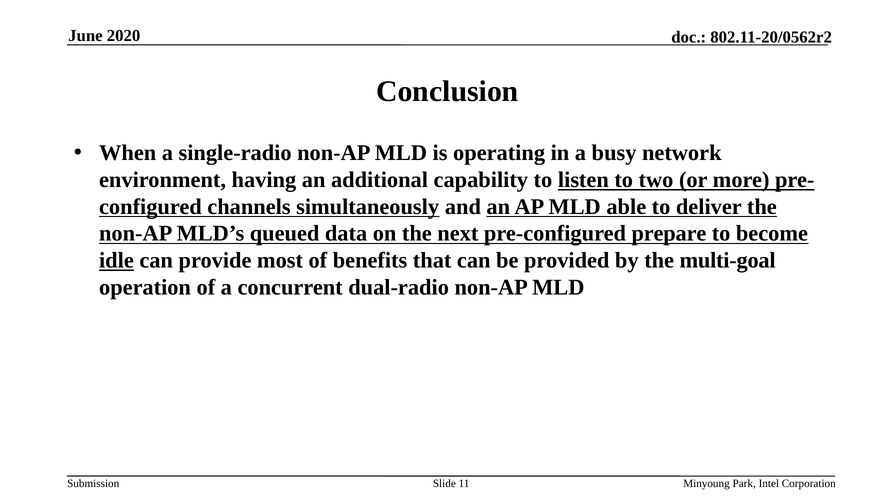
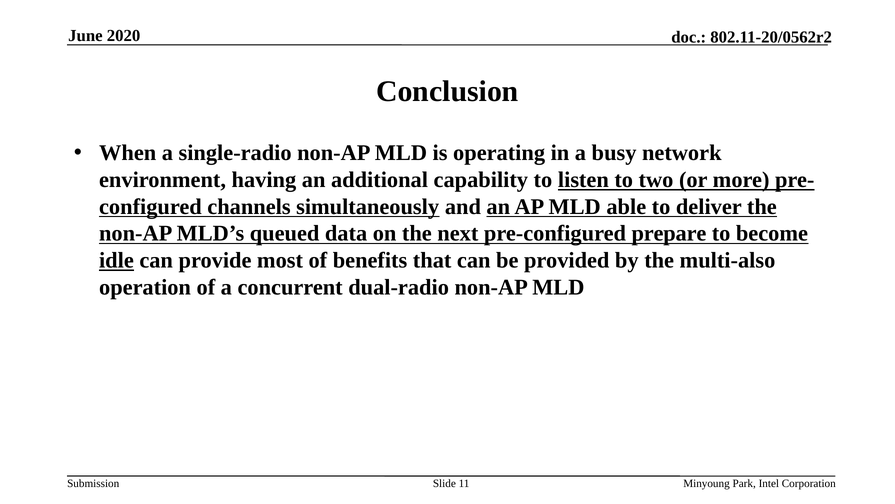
multi-goal: multi-goal -> multi-also
